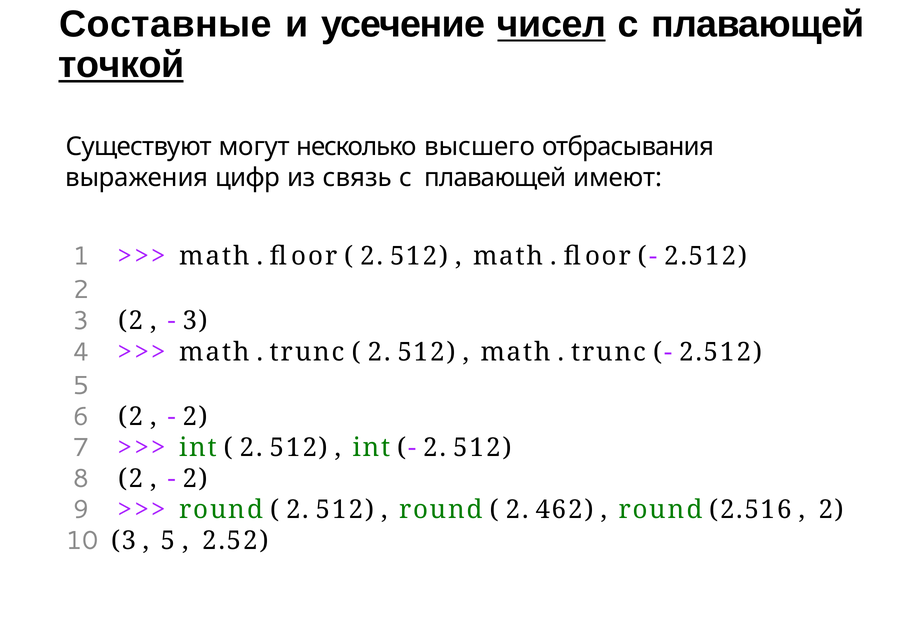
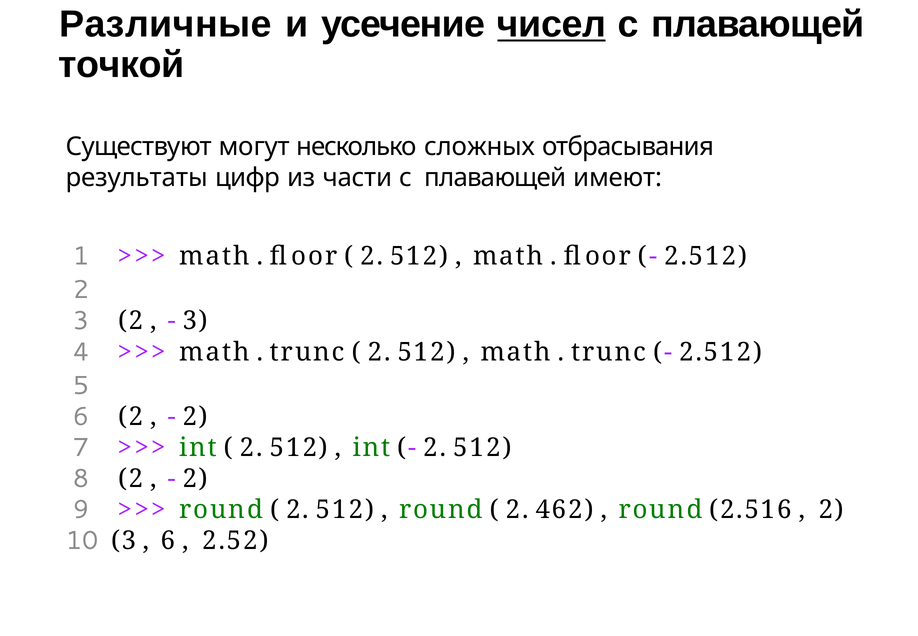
Составные: Составные -> Различные
точкой underline: present -> none
высшего: высшего -> сложных
выражения: выражения -> результаты
связь: связь -> части
5 at (168, 541): 5 -> 6
